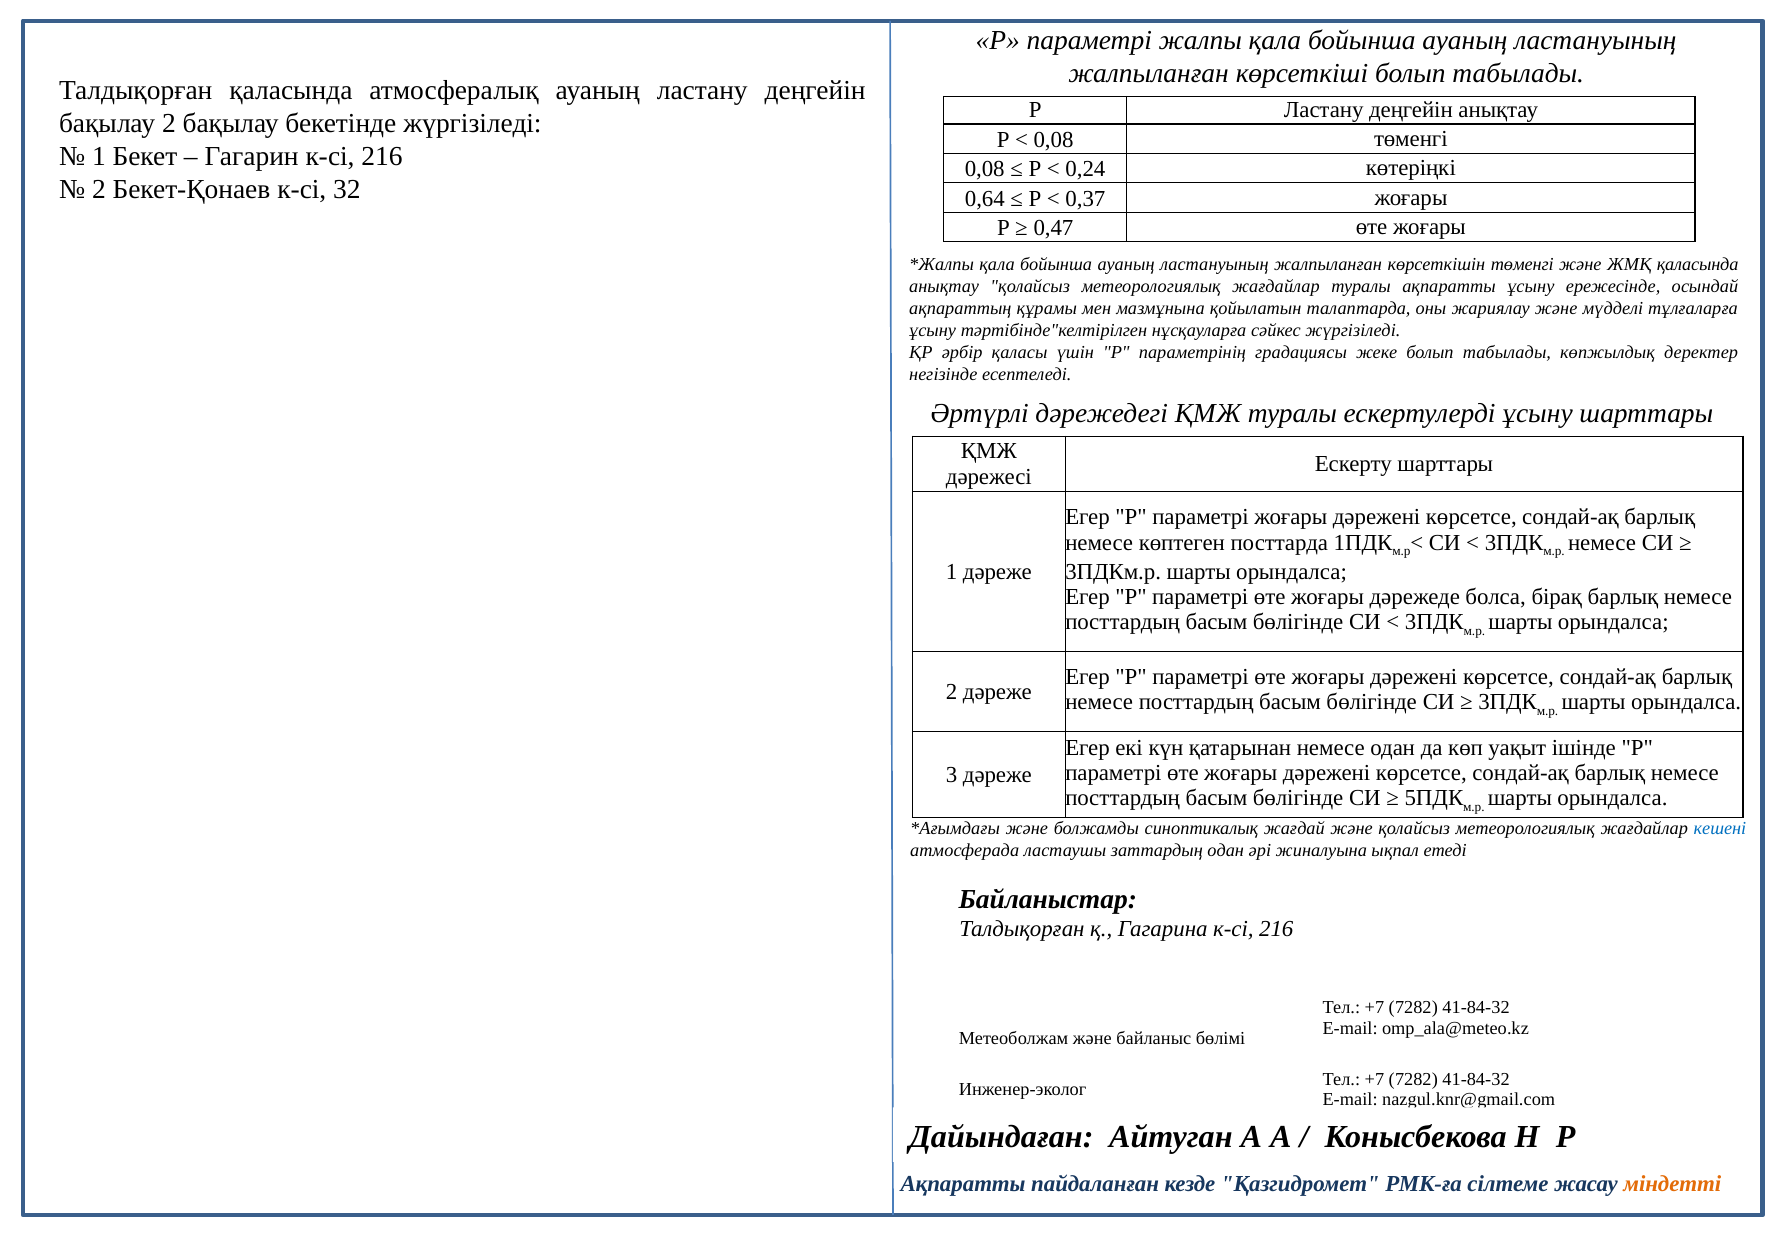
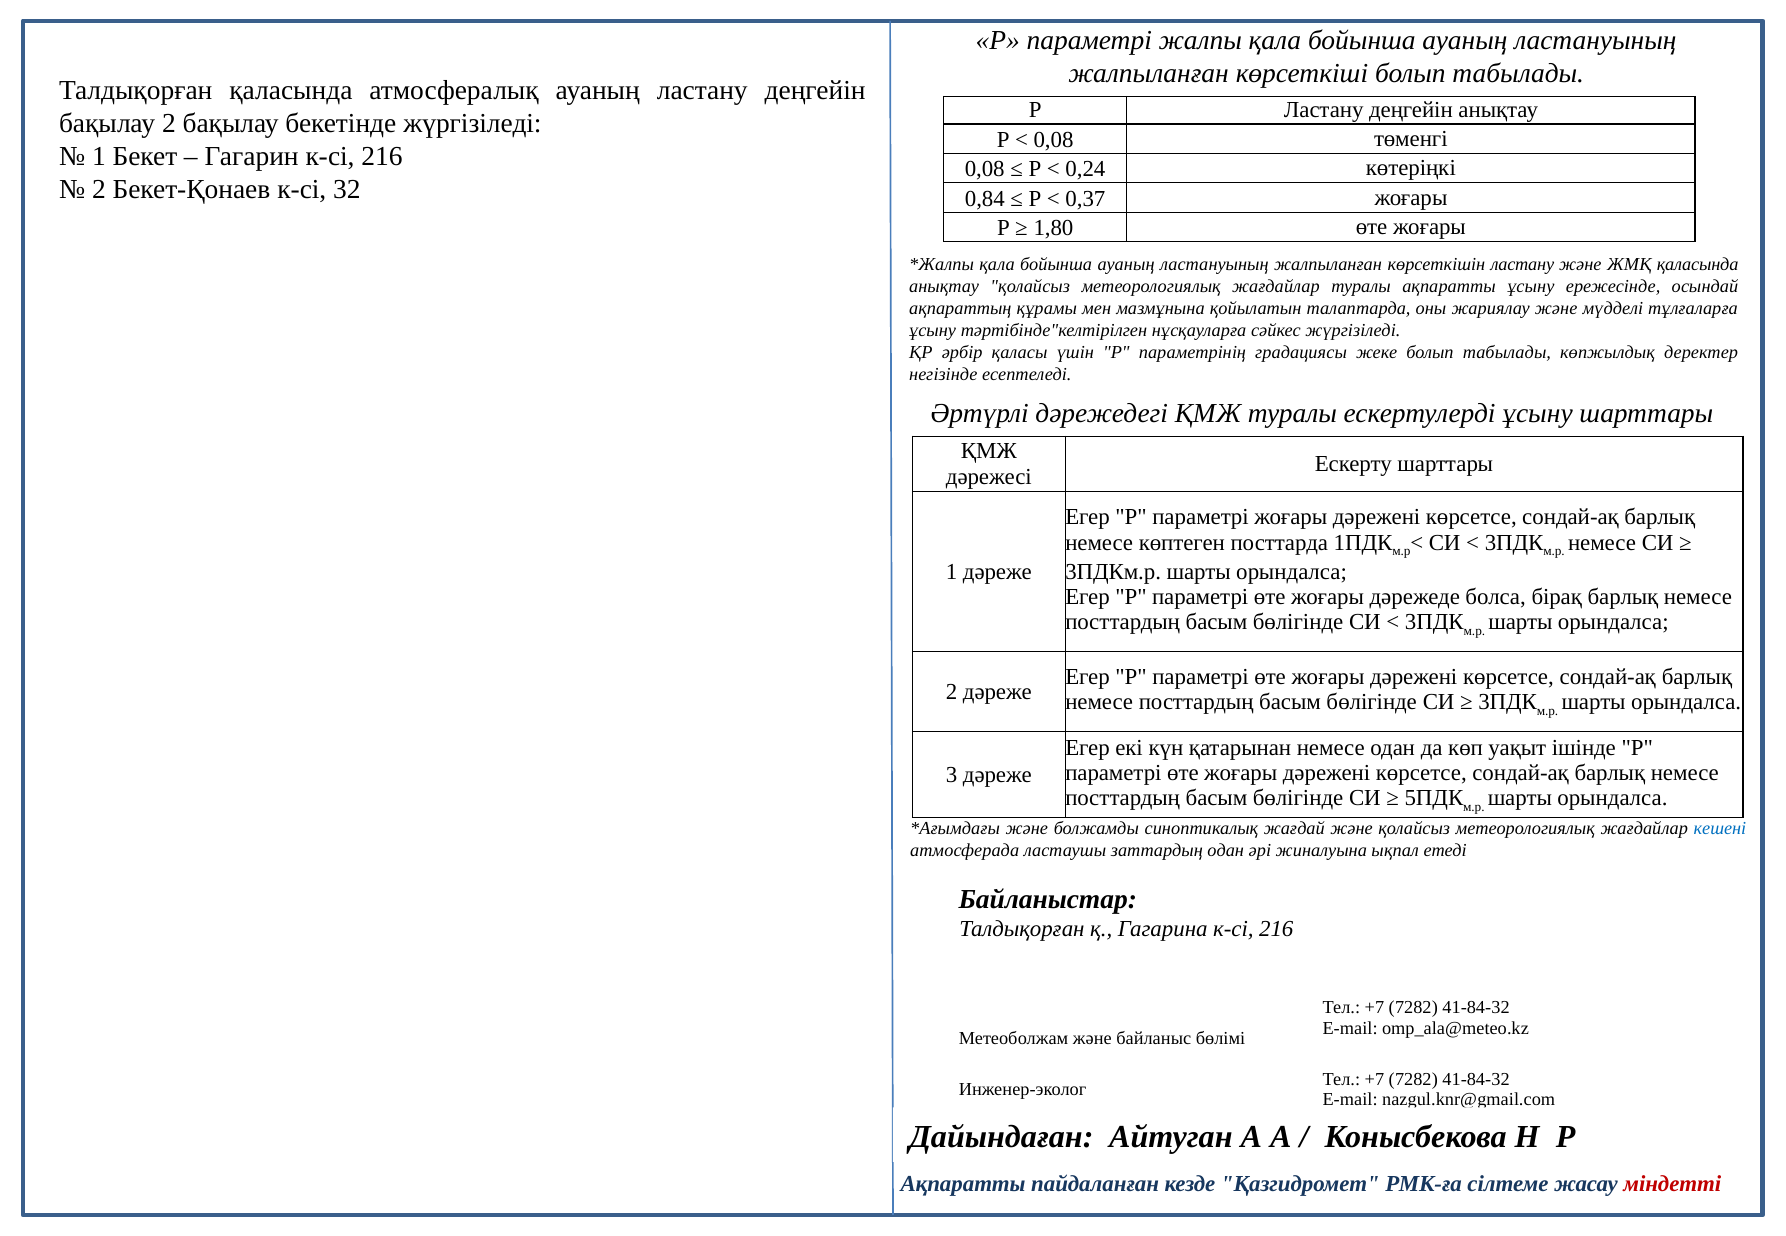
0,64: 0,64 -> 0,84
0,47: 0,47 -> 1,80
көрсеткішін төменгі: төменгі -> ластану
міндетті colour: orange -> red
